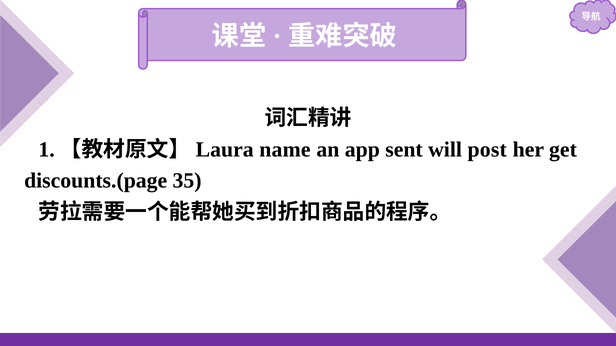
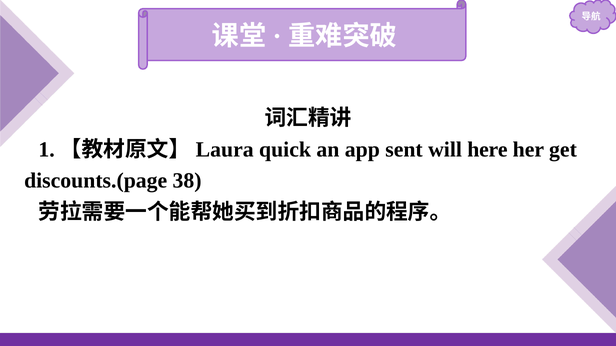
name: name -> quick
post: post -> here
35: 35 -> 38
